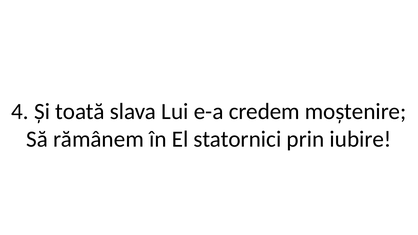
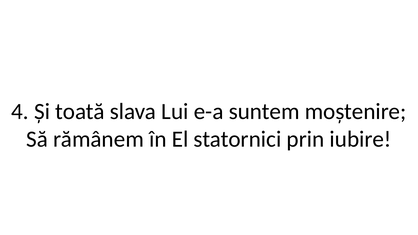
credem: credem -> suntem
